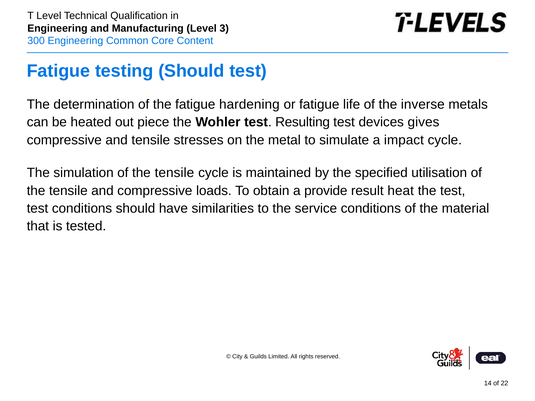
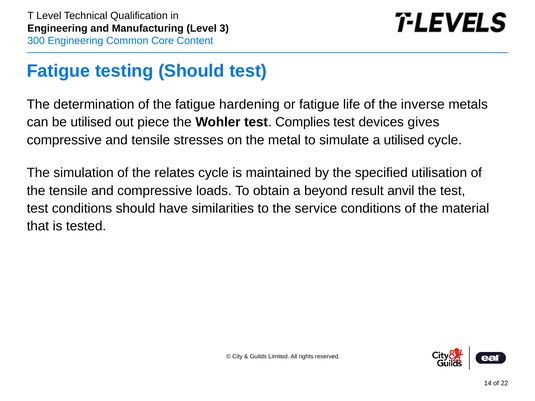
be heated: heated -> utilised
Resulting: Resulting -> Complies
a impact: impact -> utilised
simulation of the tensile: tensile -> relates
provide: provide -> beyond
heat: heat -> anvil
